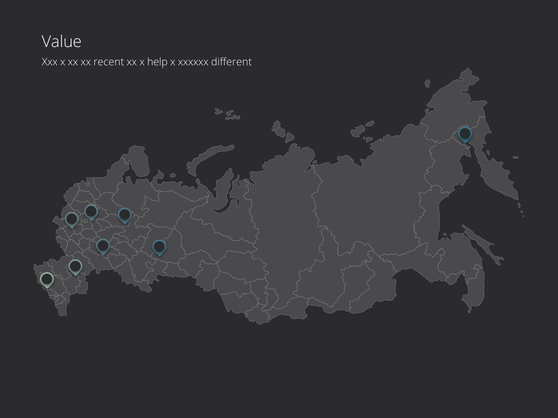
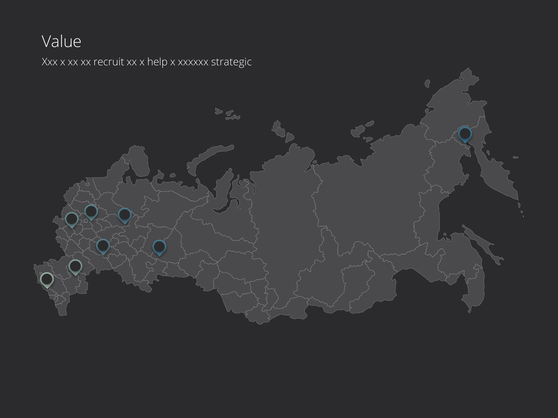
recent: recent -> recruit
different: different -> strategic
